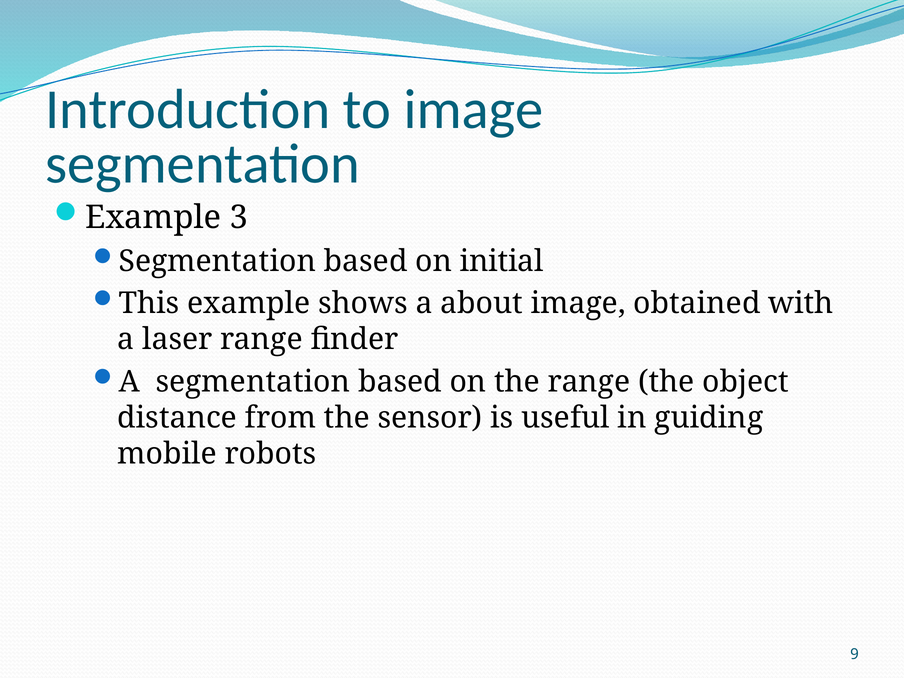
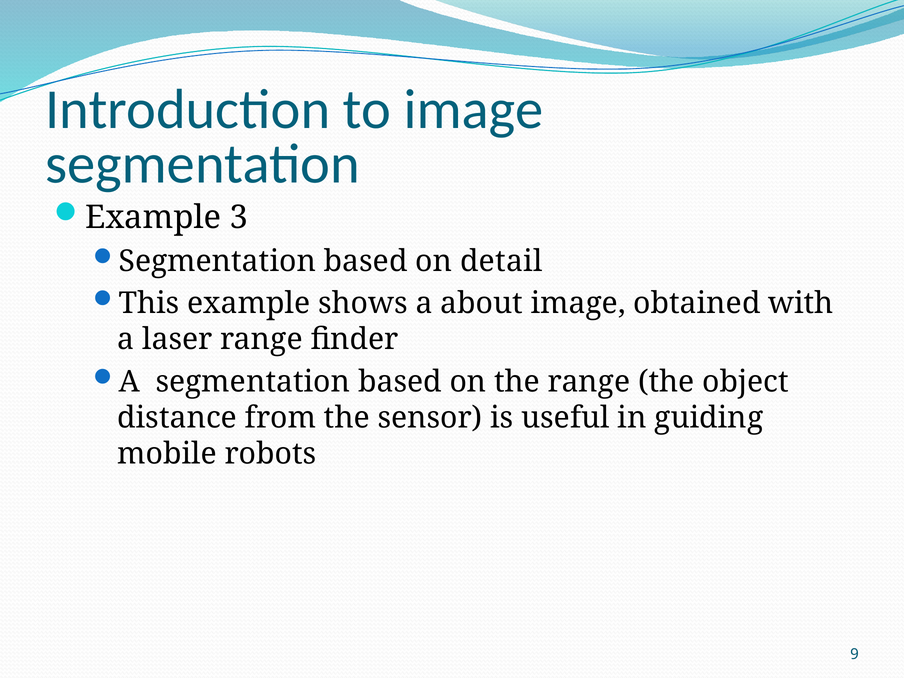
initial: initial -> detail
